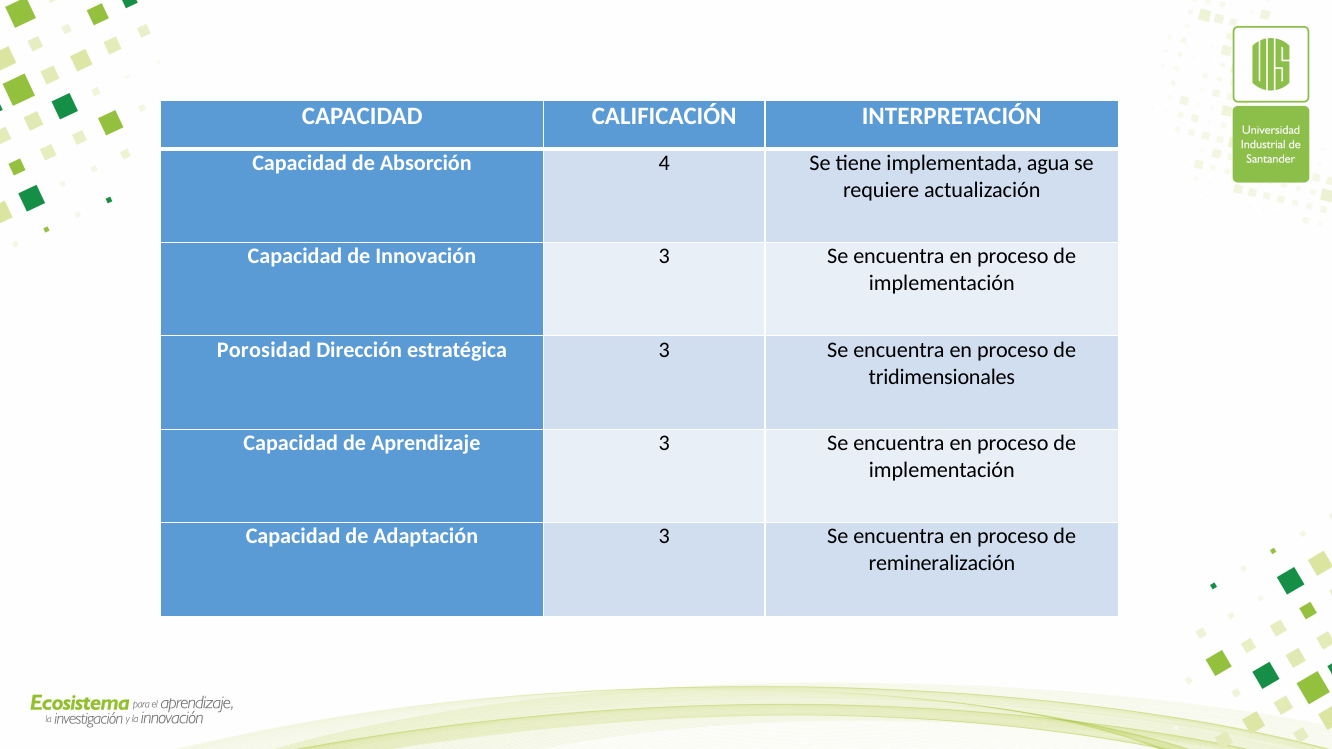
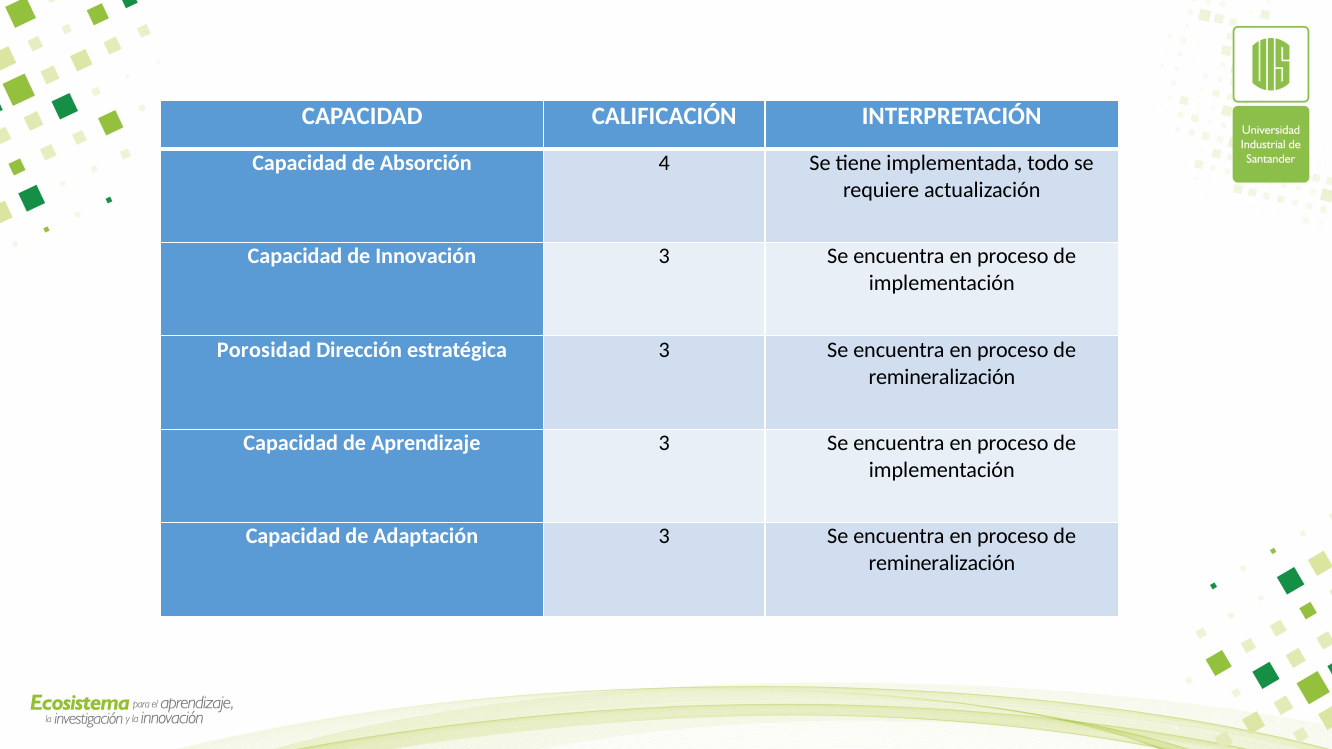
agua: agua -> todo
tridimensionales at (942, 377): tridimensionales -> remineralización
